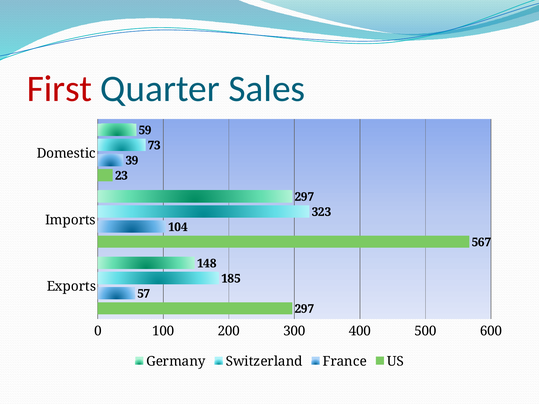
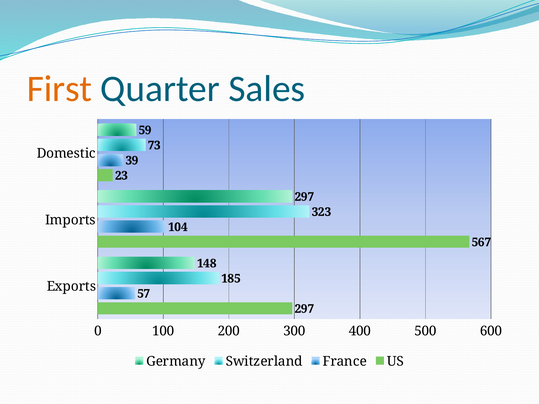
First colour: red -> orange
